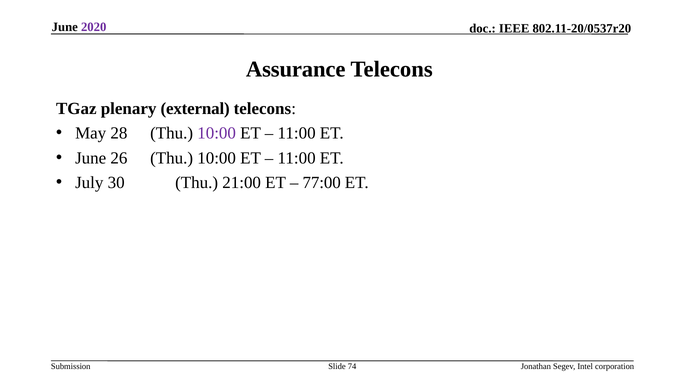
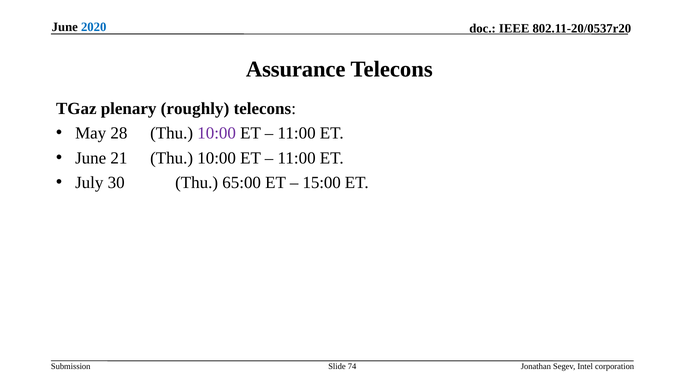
2020 colour: purple -> blue
external: external -> roughly
26: 26 -> 21
21:00: 21:00 -> 65:00
77:00: 77:00 -> 15:00
